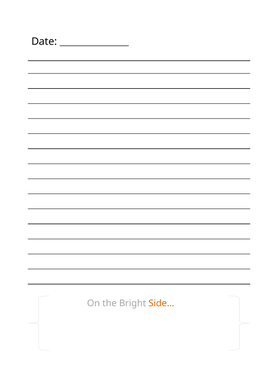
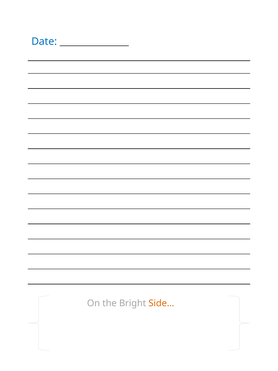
Date colour: black -> blue
